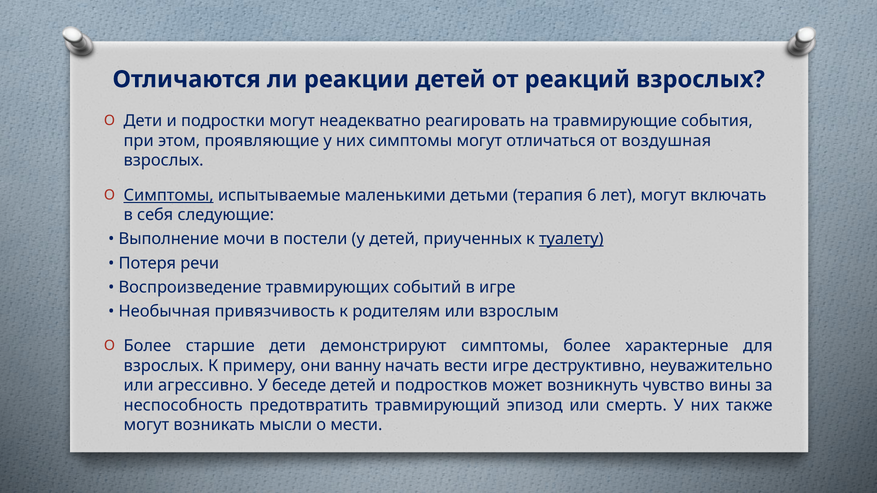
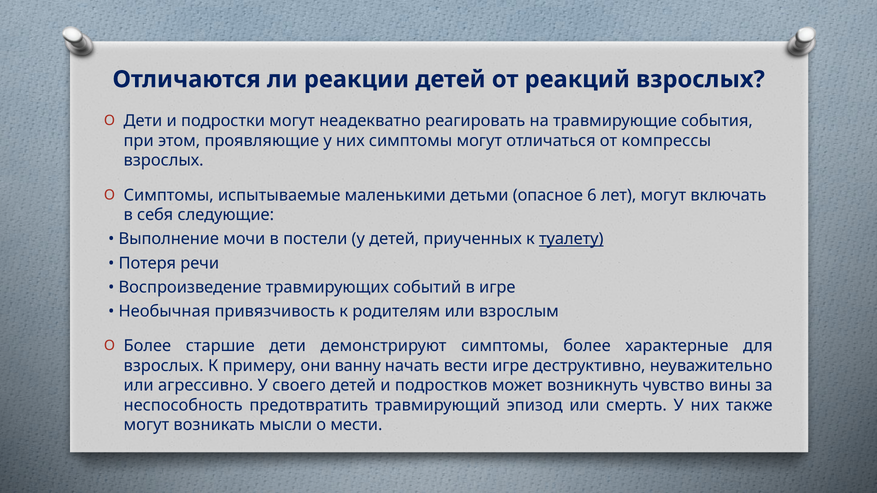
воздушная: воздушная -> компрессы
Симптомы at (169, 195) underline: present -> none
терапия: терапия -> опасное
беседе: беседе -> своего
